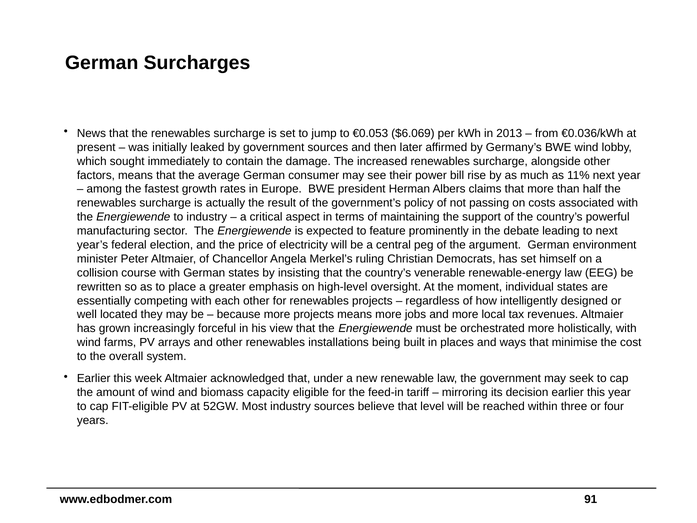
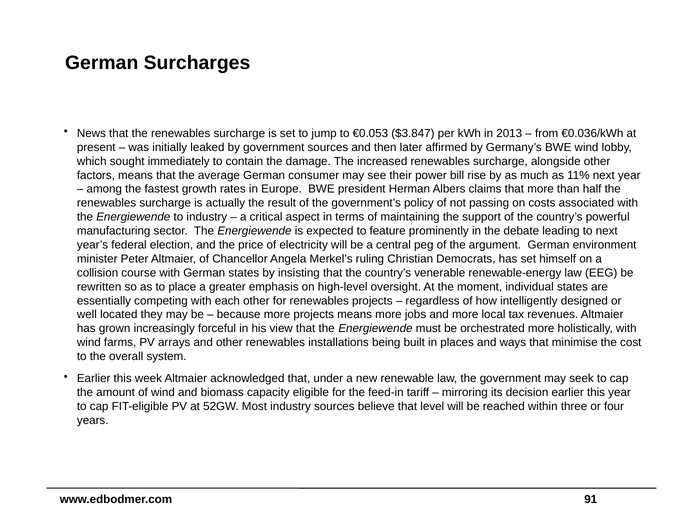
$6.069: $6.069 -> $3.847
